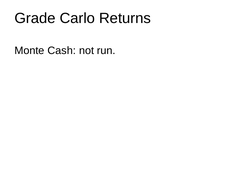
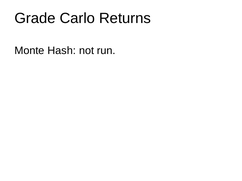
Cash: Cash -> Hash
